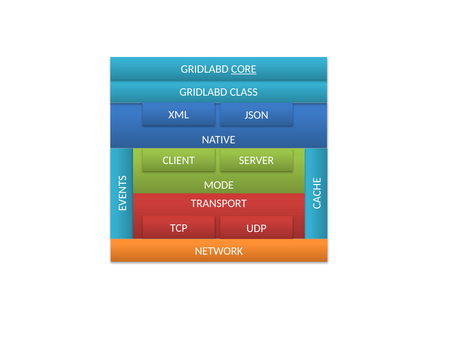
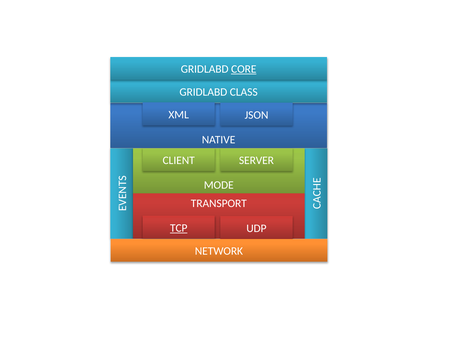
TCP underline: none -> present
